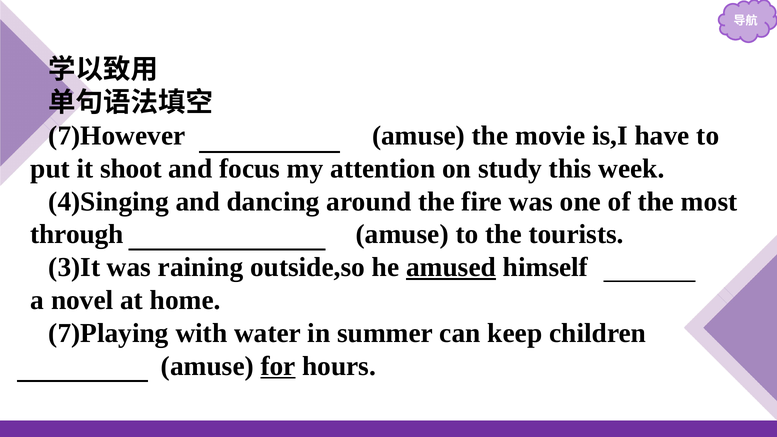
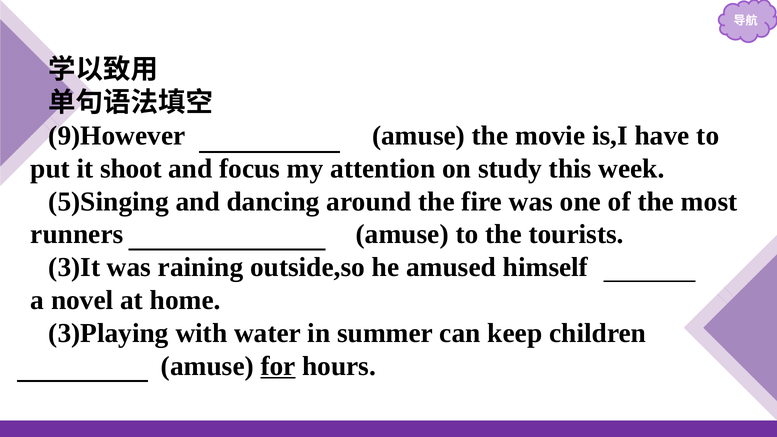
7)However: 7)However -> 9)However
4)Singing: 4)Singing -> 5)Singing
through: through -> runners
amused at (451, 267) underline: present -> none
7)Playing: 7)Playing -> 3)Playing
